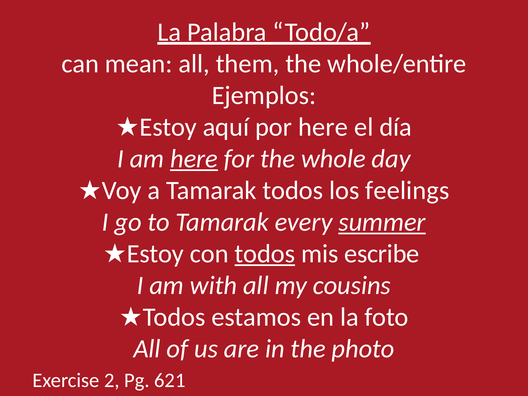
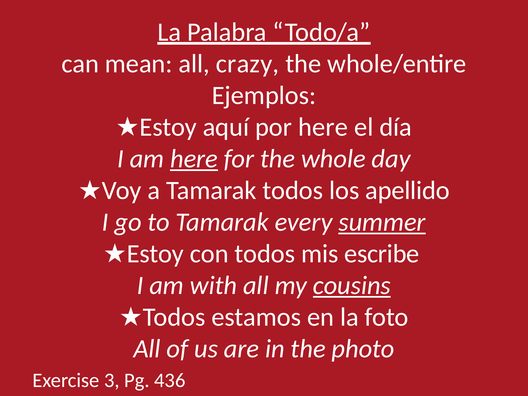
them: them -> crazy
feelings: feelings -> apellido
todos at (265, 254) underline: present -> none
cousins underline: none -> present
2: 2 -> 3
621: 621 -> 436
